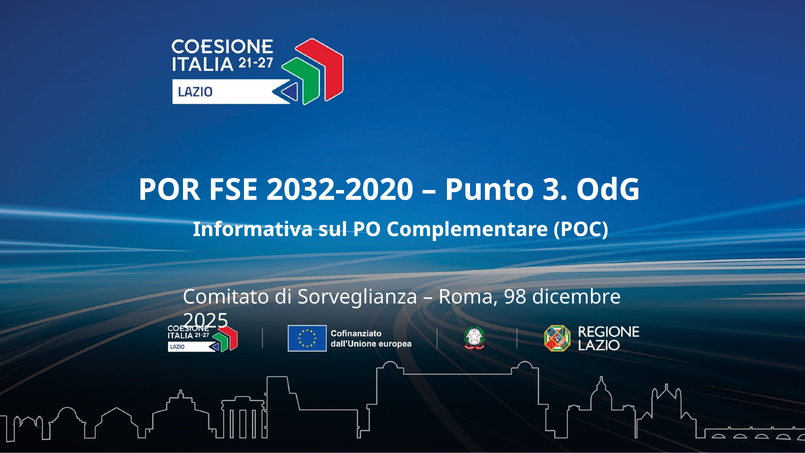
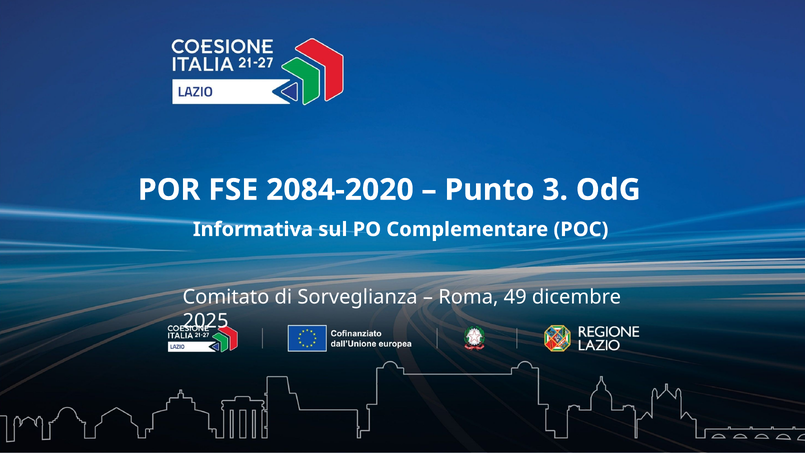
2032-2020: 2032-2020 -> 2084-2020
98: 98 -> 49
